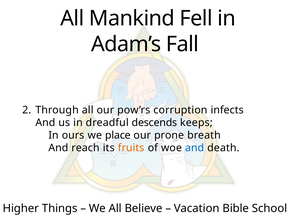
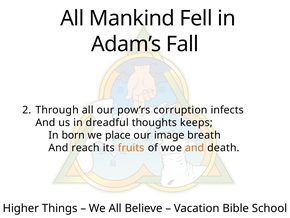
descends: descends -> thoughts
ours: ours -> born
prone: prone -> image
and at (195, 147) colour: blue -> orange
